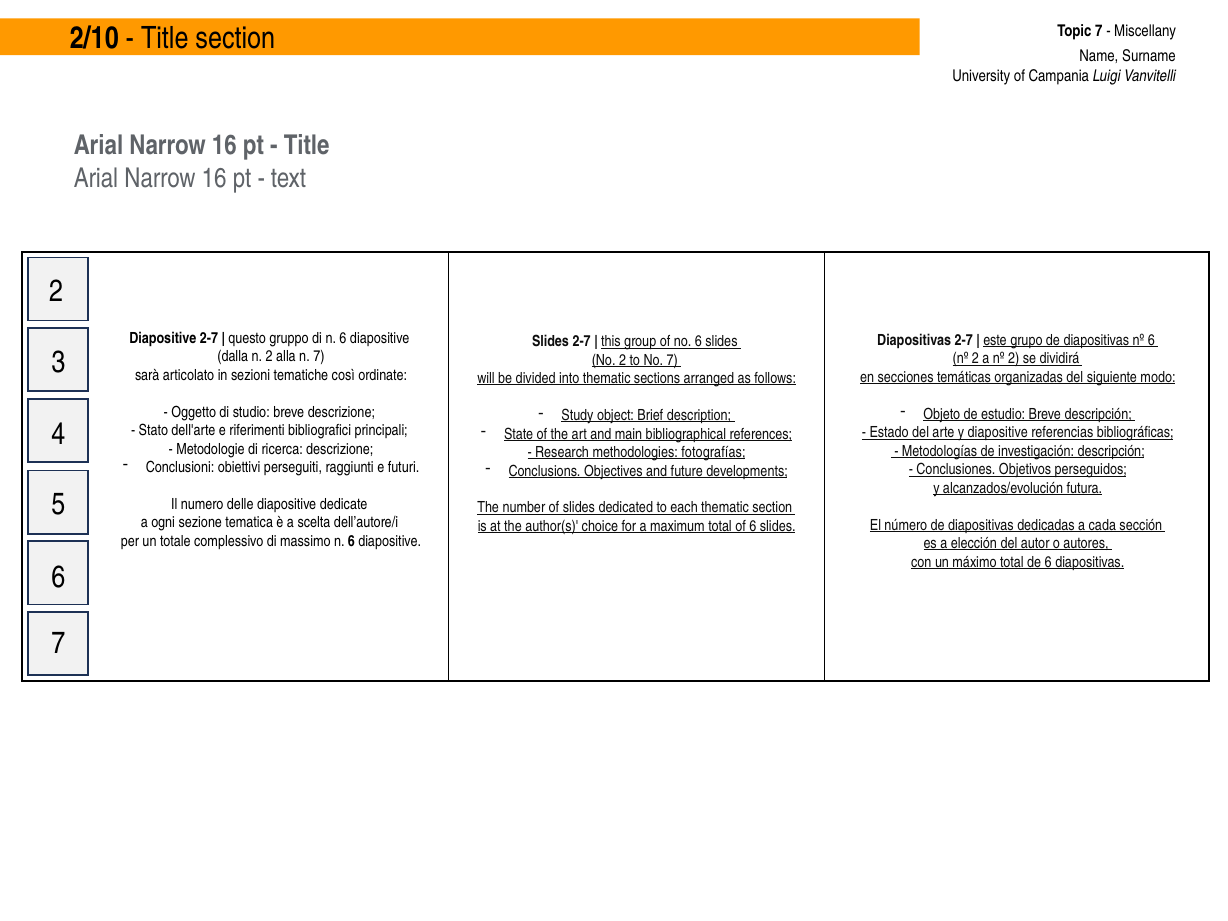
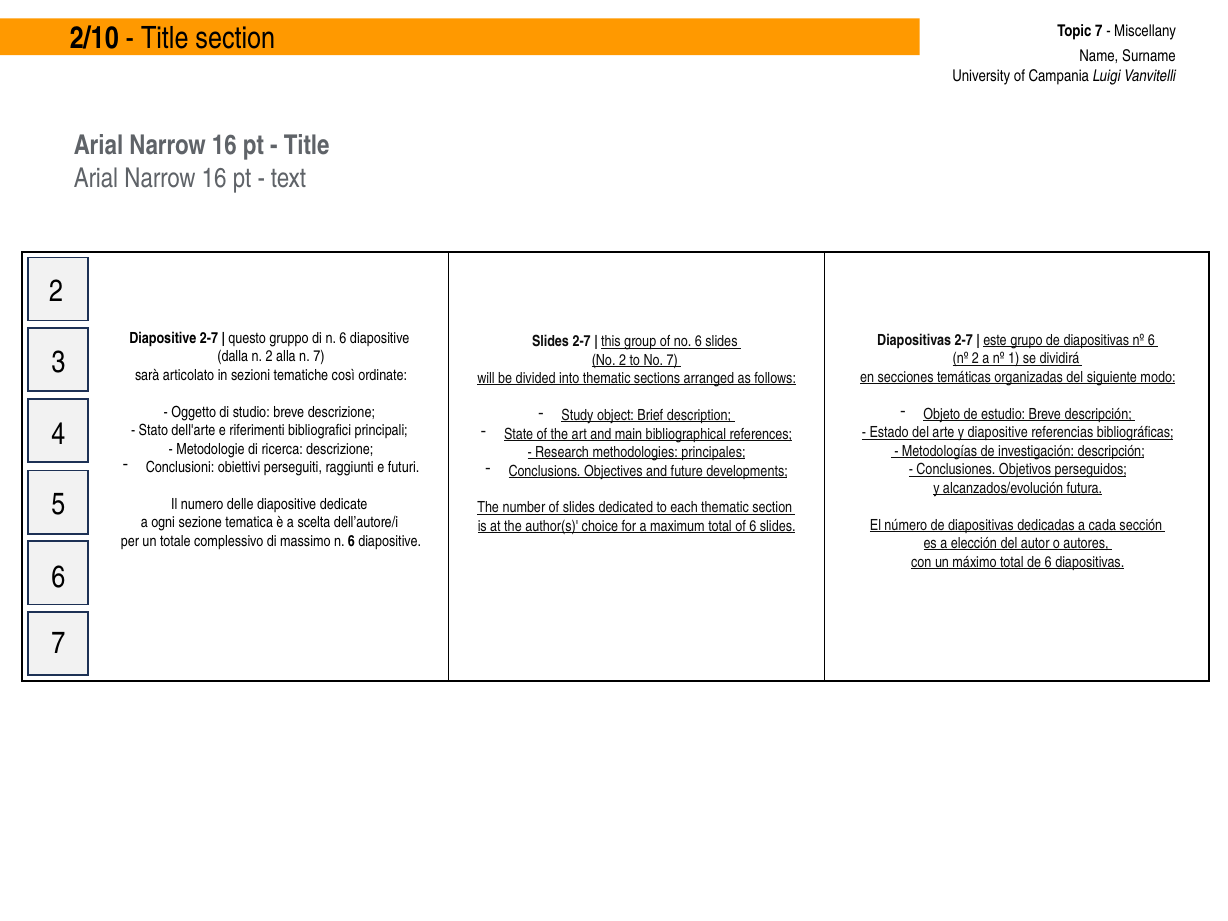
a nº 2: 2 -> 1
fotografías: fotografías -> principales
